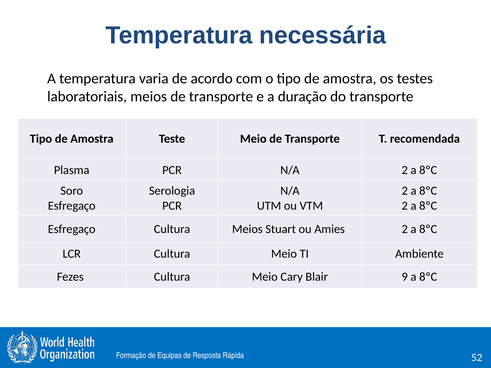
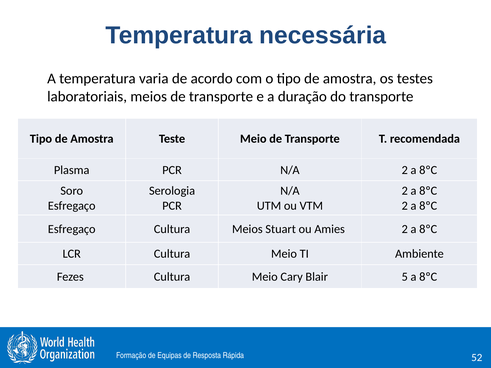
9: 9 -> 5
